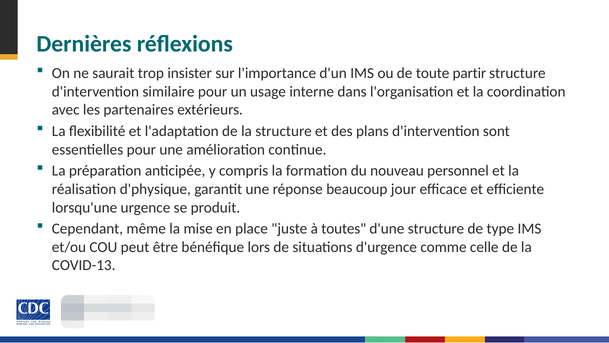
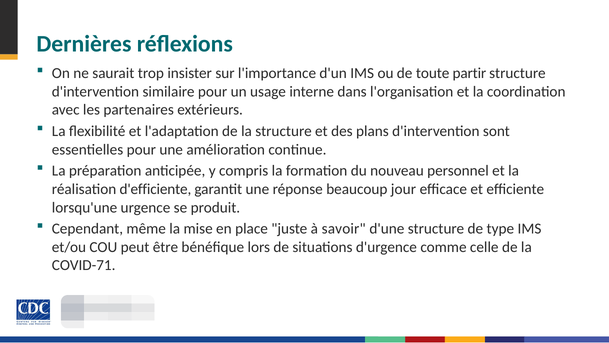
d'physique: d'physique -> d'efficiente
toutes: toutes -> savoir
COVID-13: COVID-13 -> COVID-71
